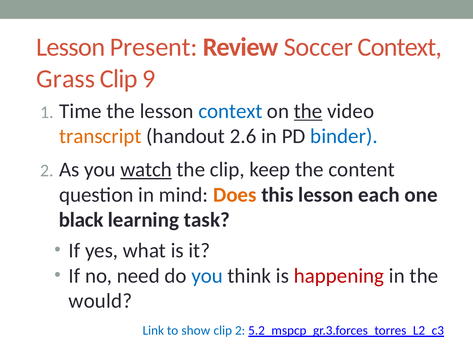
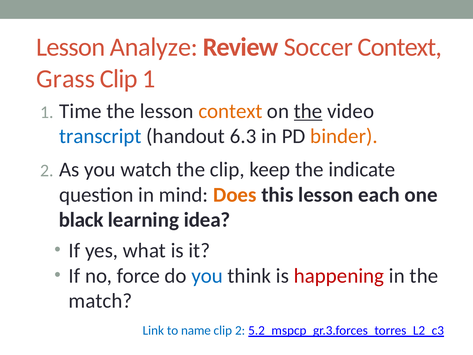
Present: Present -> Analyze
Clip 9: 9 -> 1
context at (230, 111) colour: blue -> orange
transcript colour: orange -> blue
2.6: 2.6 -> 6.3
binder colour: blue -> orange
watch underline: present -> none
content: content -> indicate
task: task -> idea
need: need -> force
would: would -> match
show: show -> name
